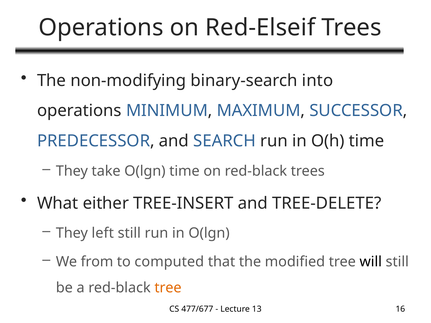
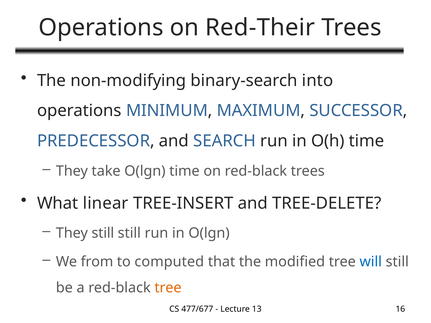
Red-Elseif: Red-Elseif -> Red-Their
either: either -> linear
They left: left -> still
will colour: black -> blue
